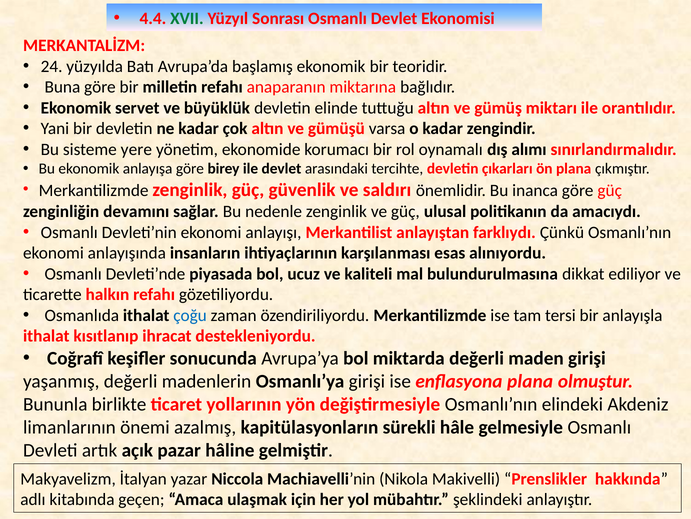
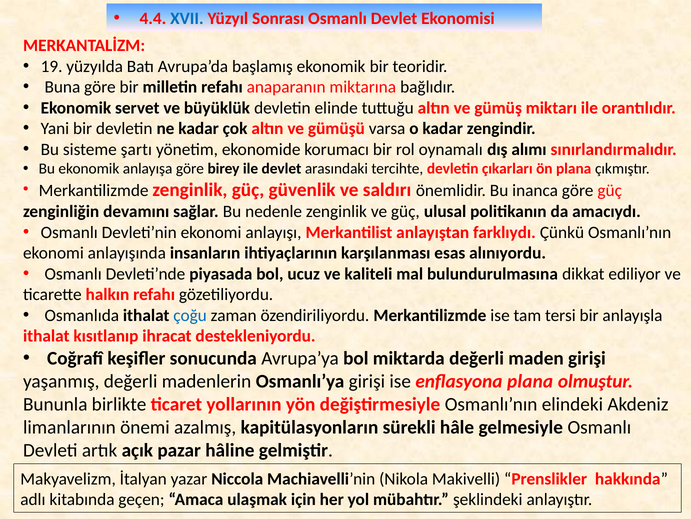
XVII colour: green -> blue
24: 24 -> 19
yere: yere -> şartı
